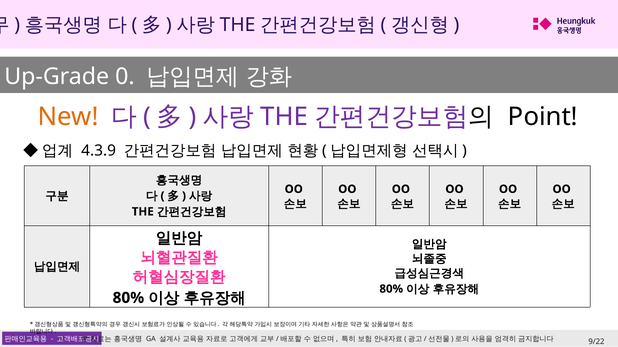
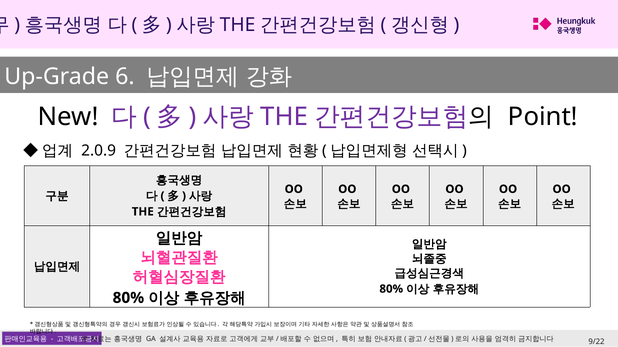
0: 0 -> 6
New colour: orange -> black
4.3.9: 4.3.9 -> 2.0.9
